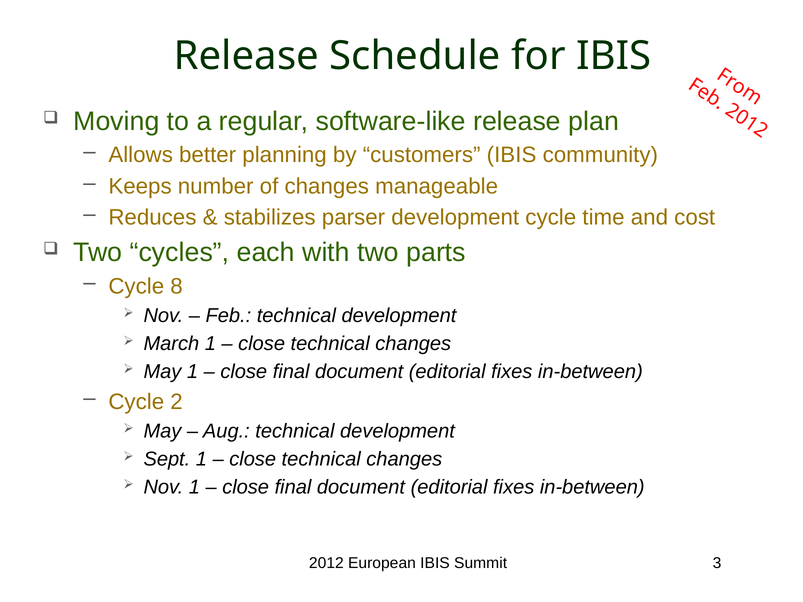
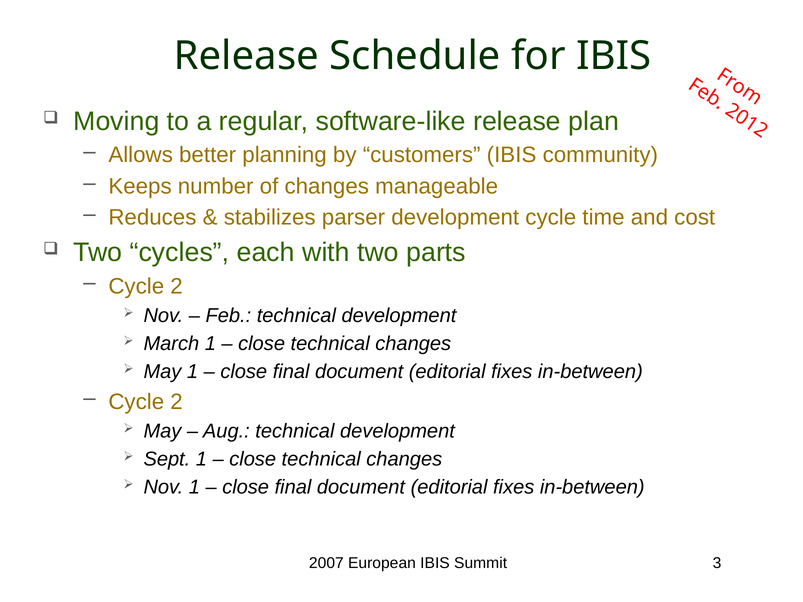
8 at (177, 286): 8 -> 2
2012: 2012 -> 2007
